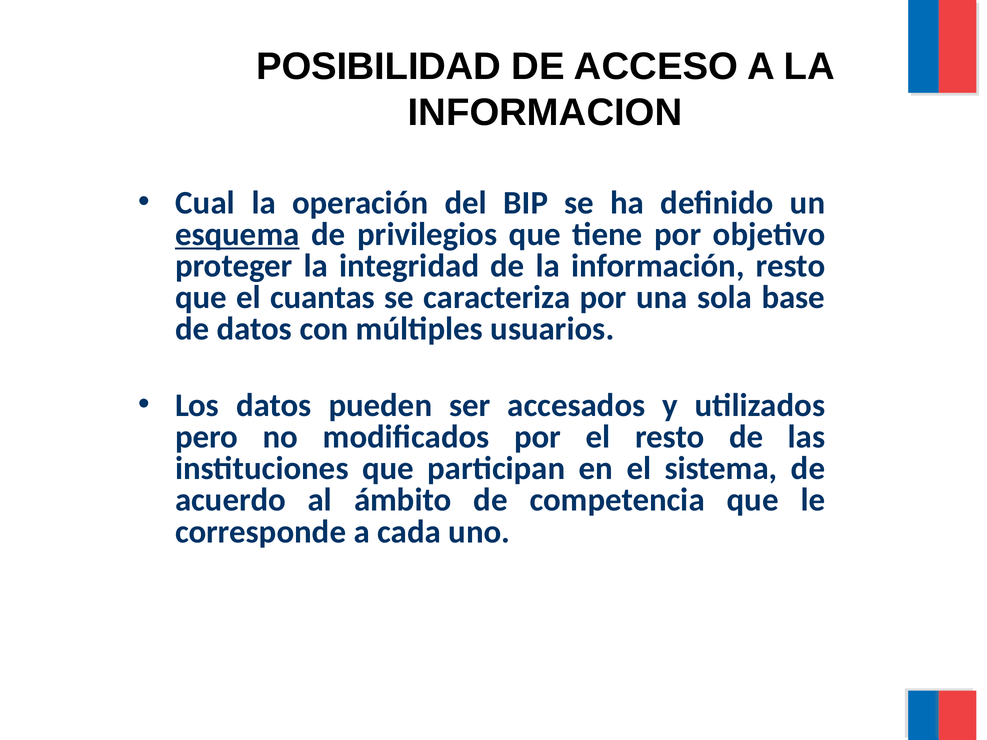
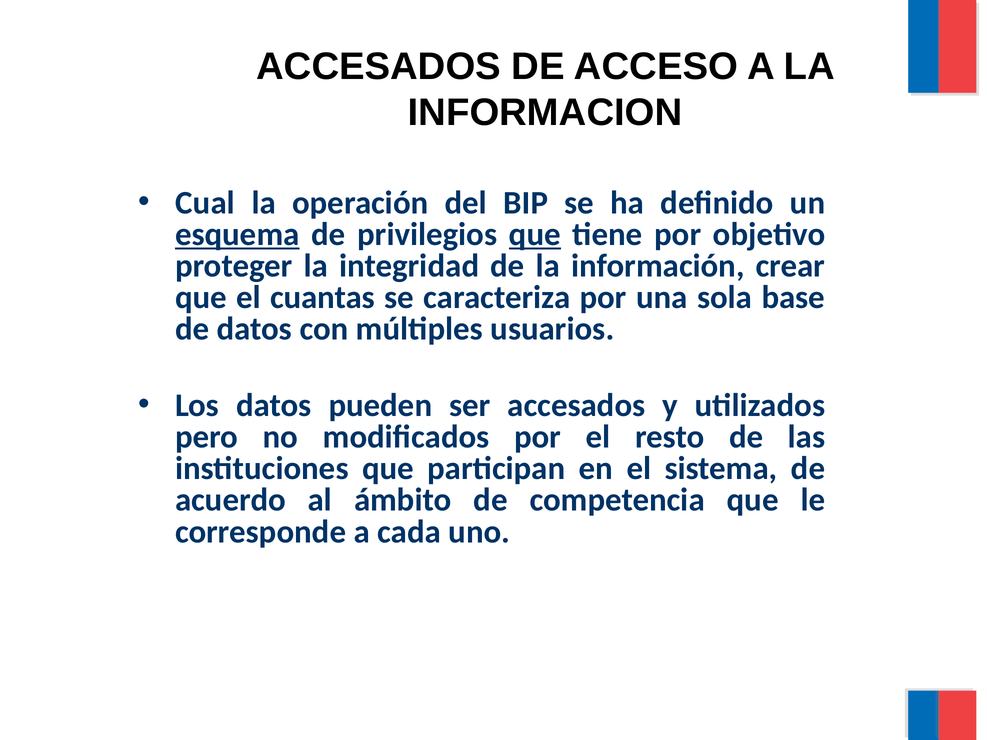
POSIBILIDAD at (379, 67): POSIBILIDAD -> ACCESADOS
que at (535, 234) underline: none -> present
información resto: resto -> crear
